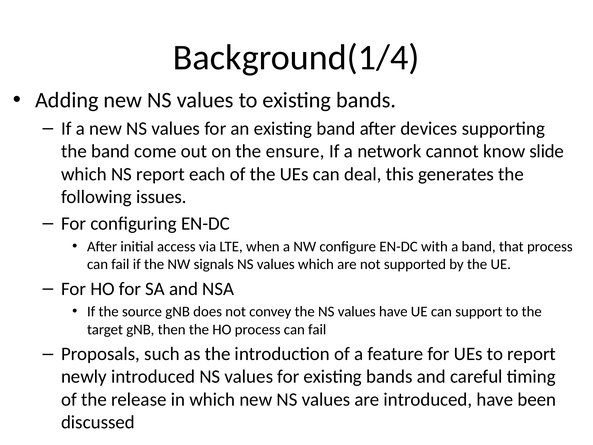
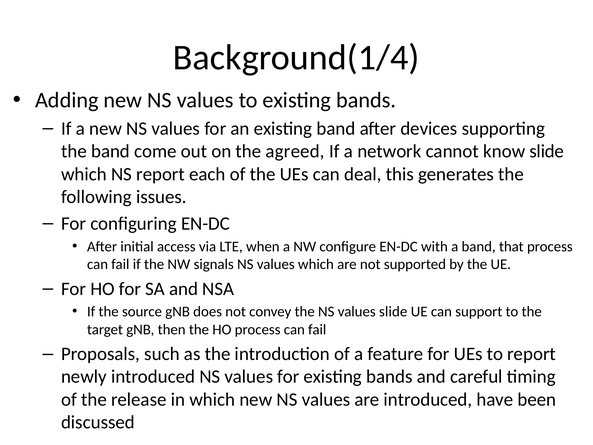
ensure: ensure -> agreed
values have: have -> slide
